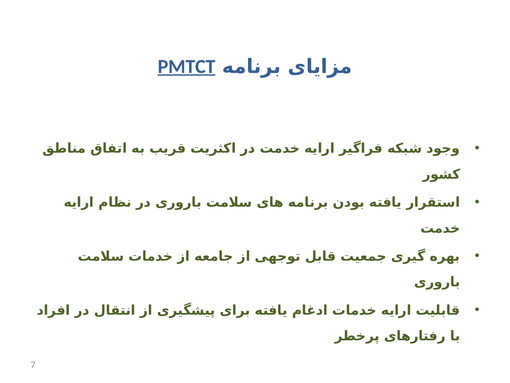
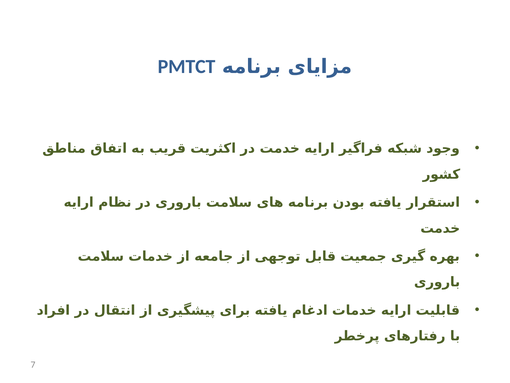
PMTCT underline: present -> none
